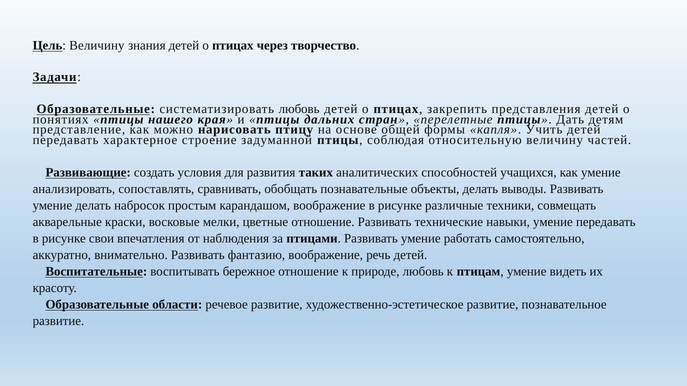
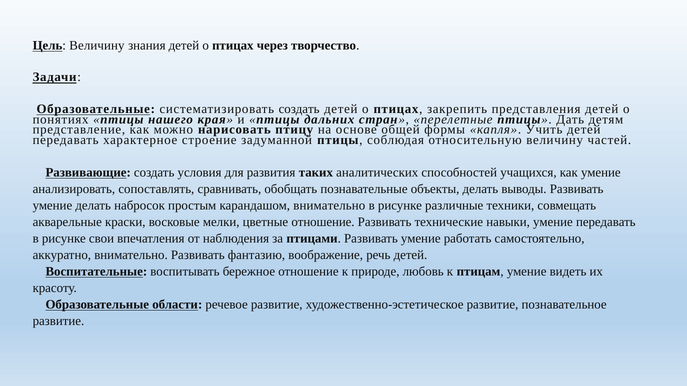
систематизировать любовь: любовь -> создать
карандашом воображение: воображение -> внимательно
